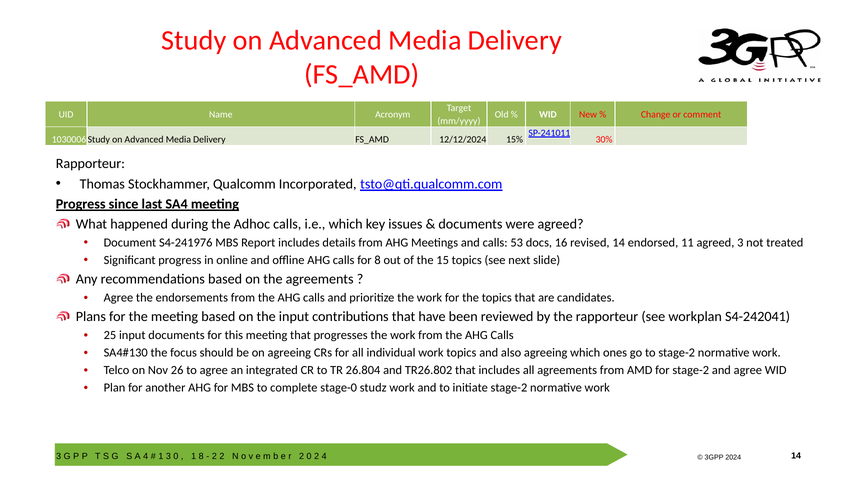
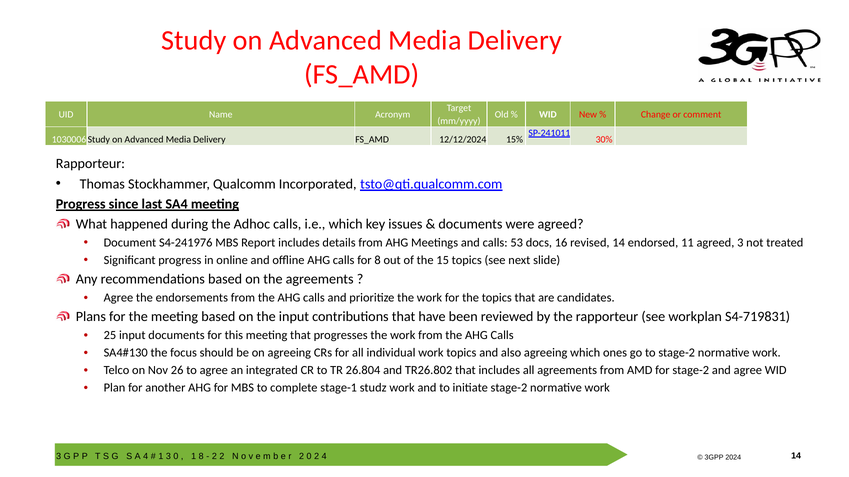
S4-242041: S4-242041 -> S4-719831
stage-0: stage-0 -> stage-1
